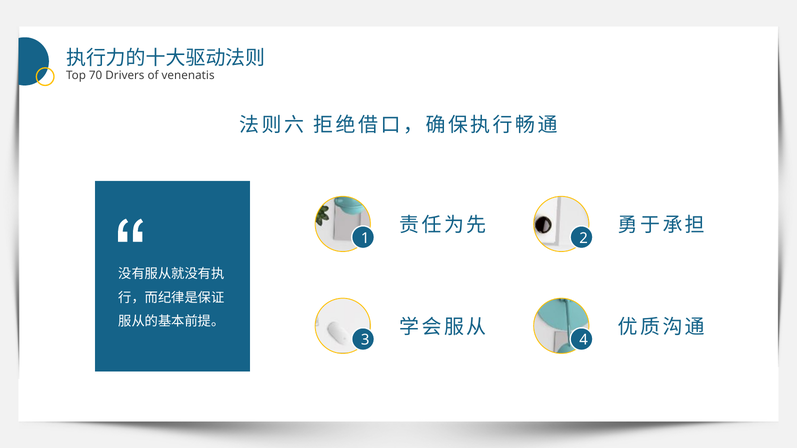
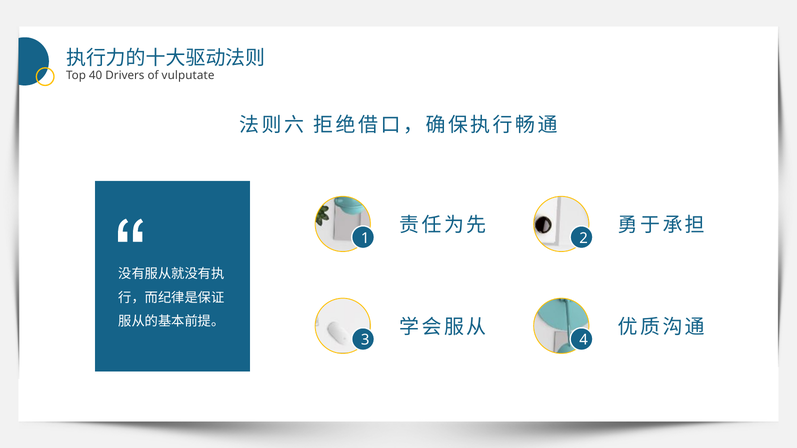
70: 70 -> 40
venenatis: venenatis -> vulputate
